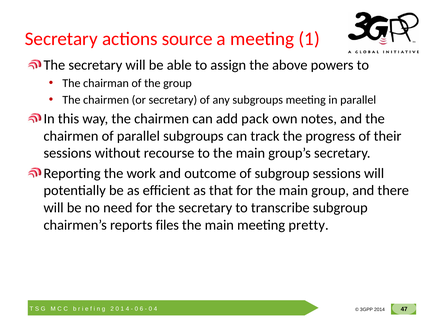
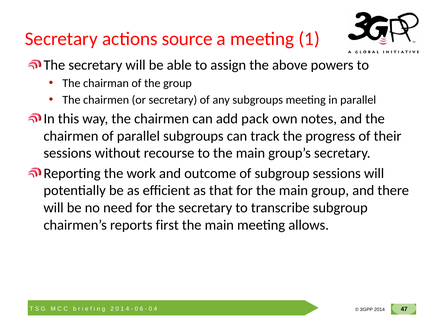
files: files -> first
pretty: pretty -> allows
